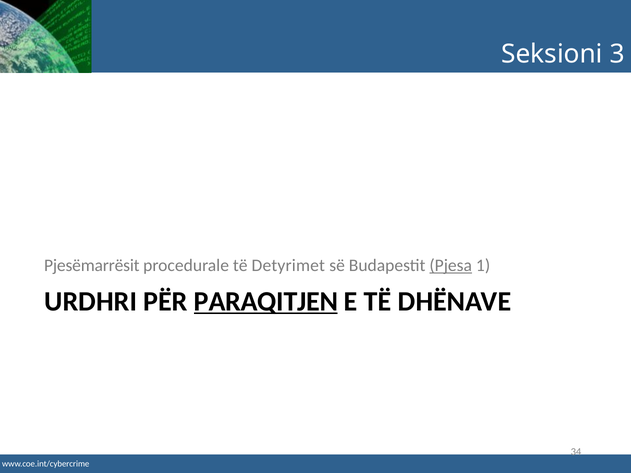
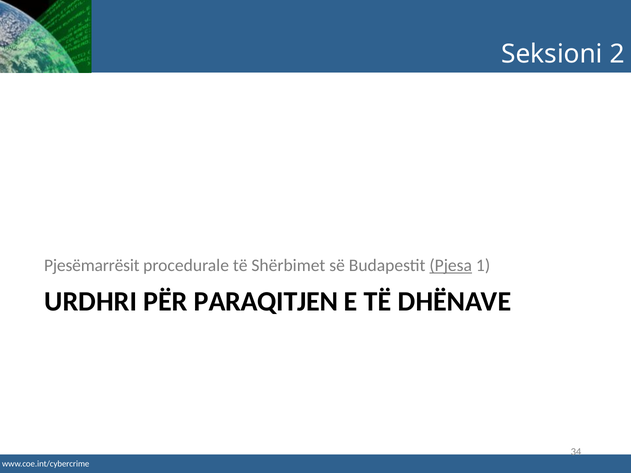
3: 3 -> 2
Detyrimet: Detyrimet -> Shërbimet
PARAQITJEN underline: present -> none
